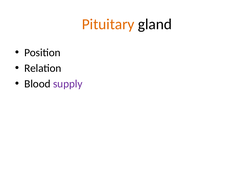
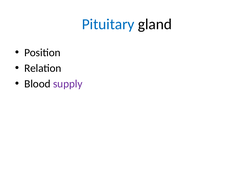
Pituitary colour: orange -> blue
